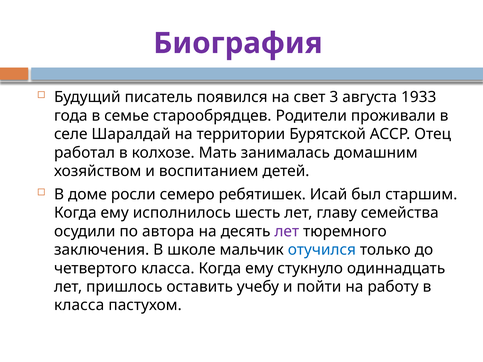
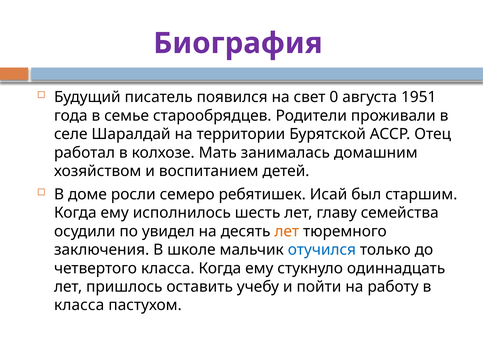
3: 3 -> 0
1933: 1933 -> 1951
автора: автора -> увидел
лет at (287, 231) colour: purple -> orange
